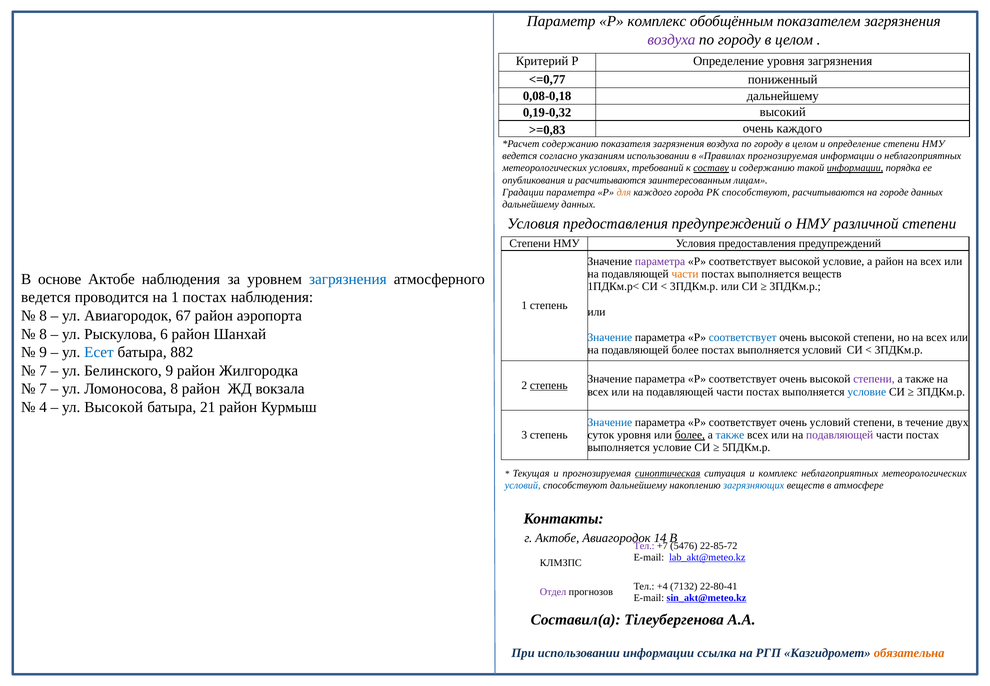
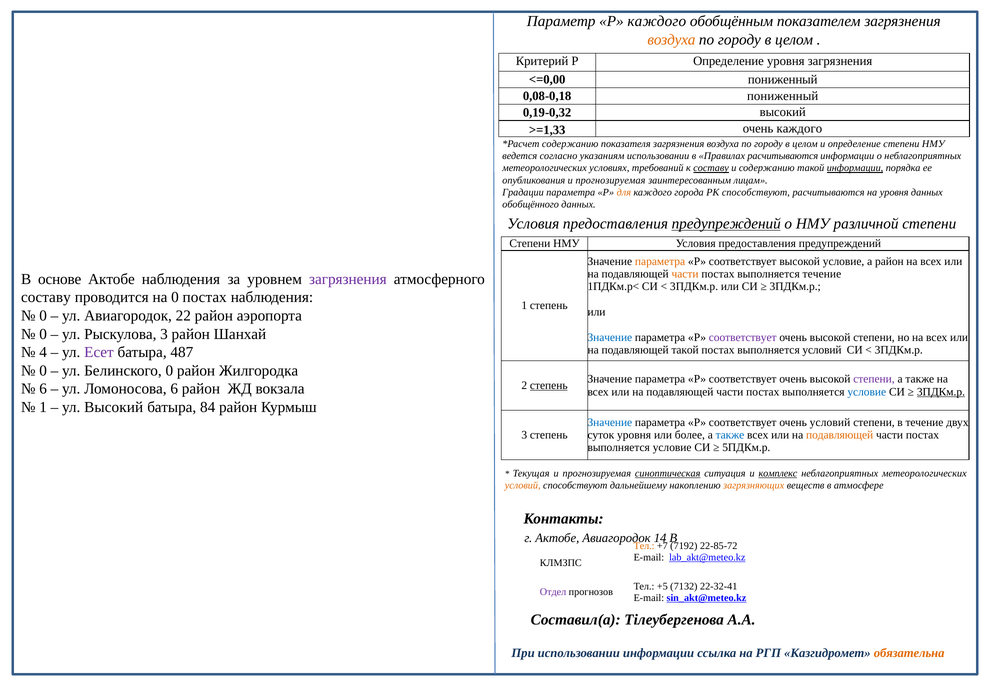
Р комплекс: комплекс -> каждого
воздуха at (671, 40) colour: purple -> orange
<=0,77: <=0,77 -> <=0,00
0,08-0,18 дальнейшему: дальнейшему -> пониженный
>=0,83: >=0,83 -> >=1,33
Правилах прогнозируемая: прогнозируемая -> расчитываются
опубликования и расчитываются: расчитываются -> прогнозируемая
на городе: городе -> уровня
дальнейшему at (531, 204): дальнейшему -> обобщённого
предупреждений at (726, 223) underline: none -> present
параметра at (660, 261) colour: purple -> orange
выполняется веществ: веществ -> течение
загрязнения at (348, 279) colour: blue -> purple
ведется at (46, 297): ведется -> составу
на 1: 1 -> 0
8 at (43, 315): 8 -> 0
67: 67 -> 22
8 at (43, 334): 8 -> 0
Рыскулова 6: 6 -> 3
соответствует at (743, 337) colour: blue -> purple
подавляющей более: более -> такой
9 at (43, 352): 9 -> 4
Есет colour: blue -> purple
882: 882 -> 487
7 at (43, 370): 7 -> 0
Белинского 9: 9 -> 0
7 at (43, 389): 7 -> 6
Ломоносова 8: 8 -> 6
3ПДКм.р at (941, 391) underline: none -> present
4 at (43, 407): 4 -> 1
ул Высокой: Высокой -> Высокий
21: 21 -> 84
более at (690, 435) underline: present -> none
подавляющей at (840, 435) colour: purple -> orange
комплекс at (778, 473) underline: none -> present
условий at (523, 485) colour: blue -> orange
загрязняющих colour: blue -> orange
Тел at (644, 546) colour: purple -> orange
5476: 5476 -> 7192
+4: +4 -> +5
22-80-41: 22-80-41 -> 22-32-41
